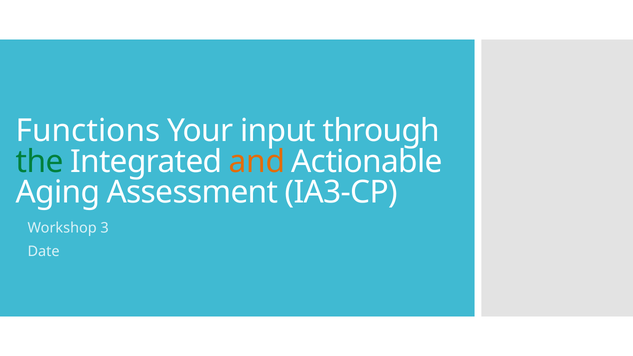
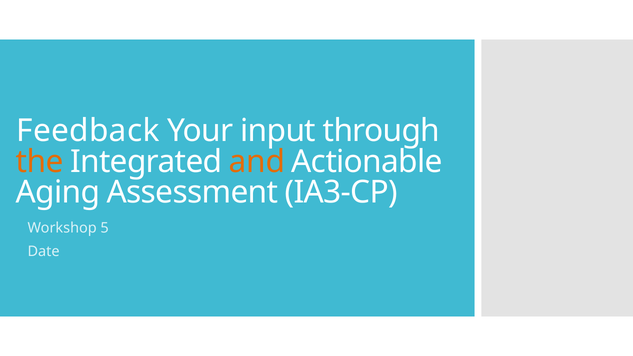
Functions: Functions -> Feedback
the colour: green -> orange
3: 3 -> 5
